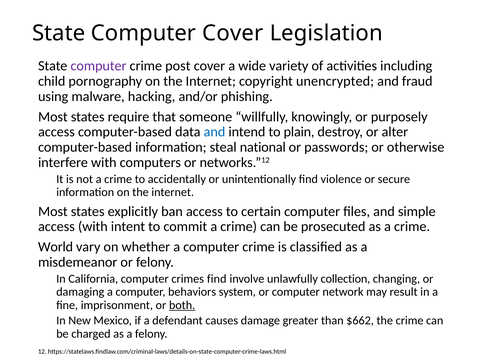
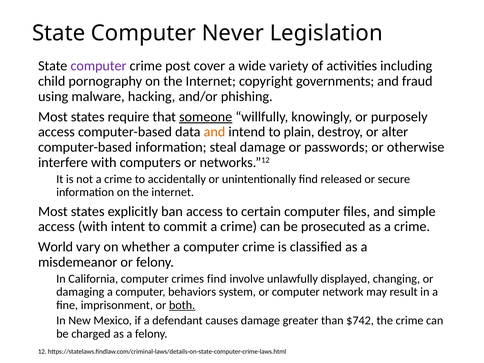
Computer Cover: Cover -> Never
unencrypted: unencrypted -> governments
someone underline: none -> present
and at (214, 132) colour: blue -> orange
steal national: national -> damage
violence: violence -> released
collection: collection -> displayed
$662: $662 -> $742
